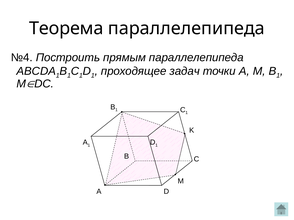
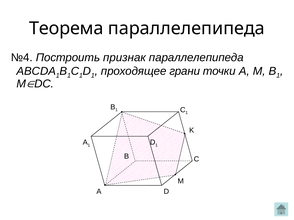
прямым: прямым -> признак
задач: задач -> грани
